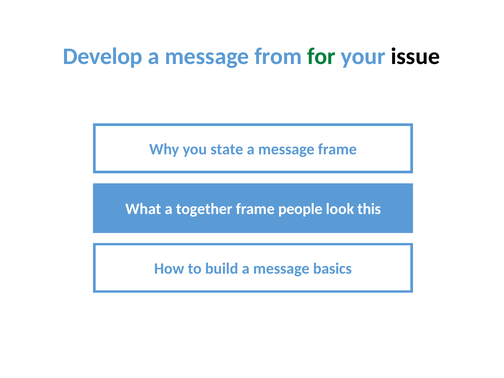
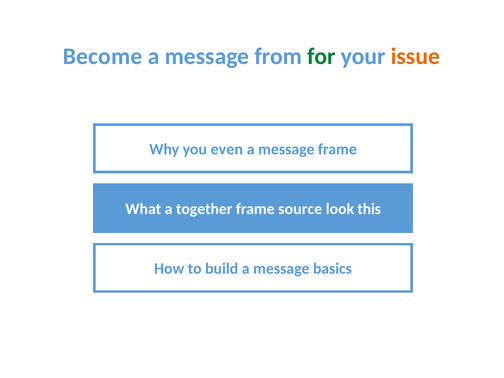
Develop: Develop -> Become
issue colour: black -> orange
state: state -> even
people: people -> source
